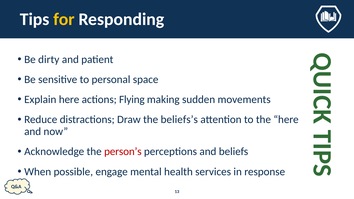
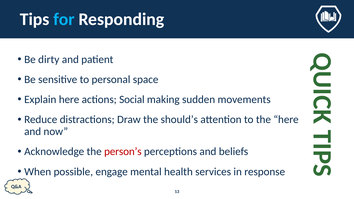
for colour: yellow -> light blue
Flying: Flying -> Social
beliefs’s: beliefs’s -> should’s
